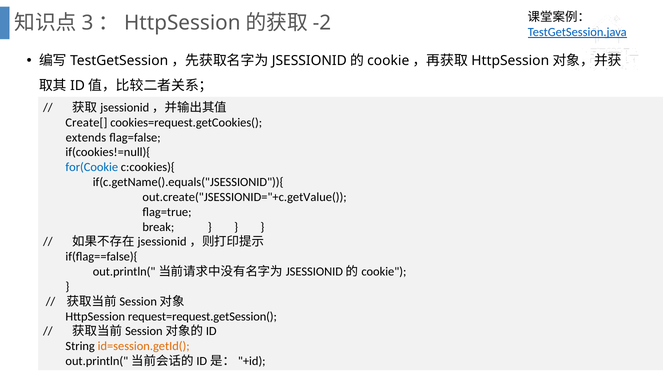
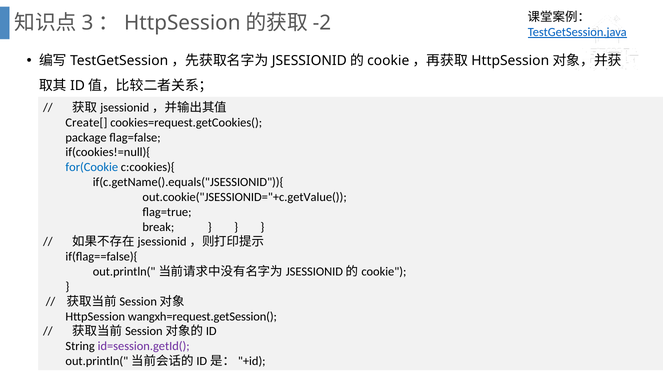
extends: extends -> package
out.create("JSESSIONID="+c.getValue(: out.create("JSESSIONID="+c.getValue( -> out.cookie("JSESSIONID="+c.getValue(
request=request.getSession(: request=request.getSession( -> wangxh=request.getSession(
id=session.getId( colour: orange -> purple
